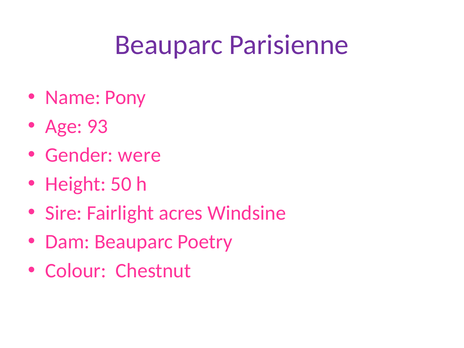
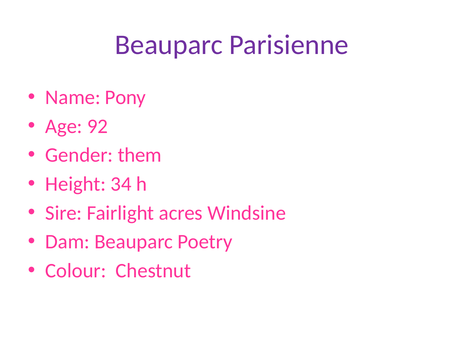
93: 93 -> 92
were: were -> them
50: 50 -> 34
